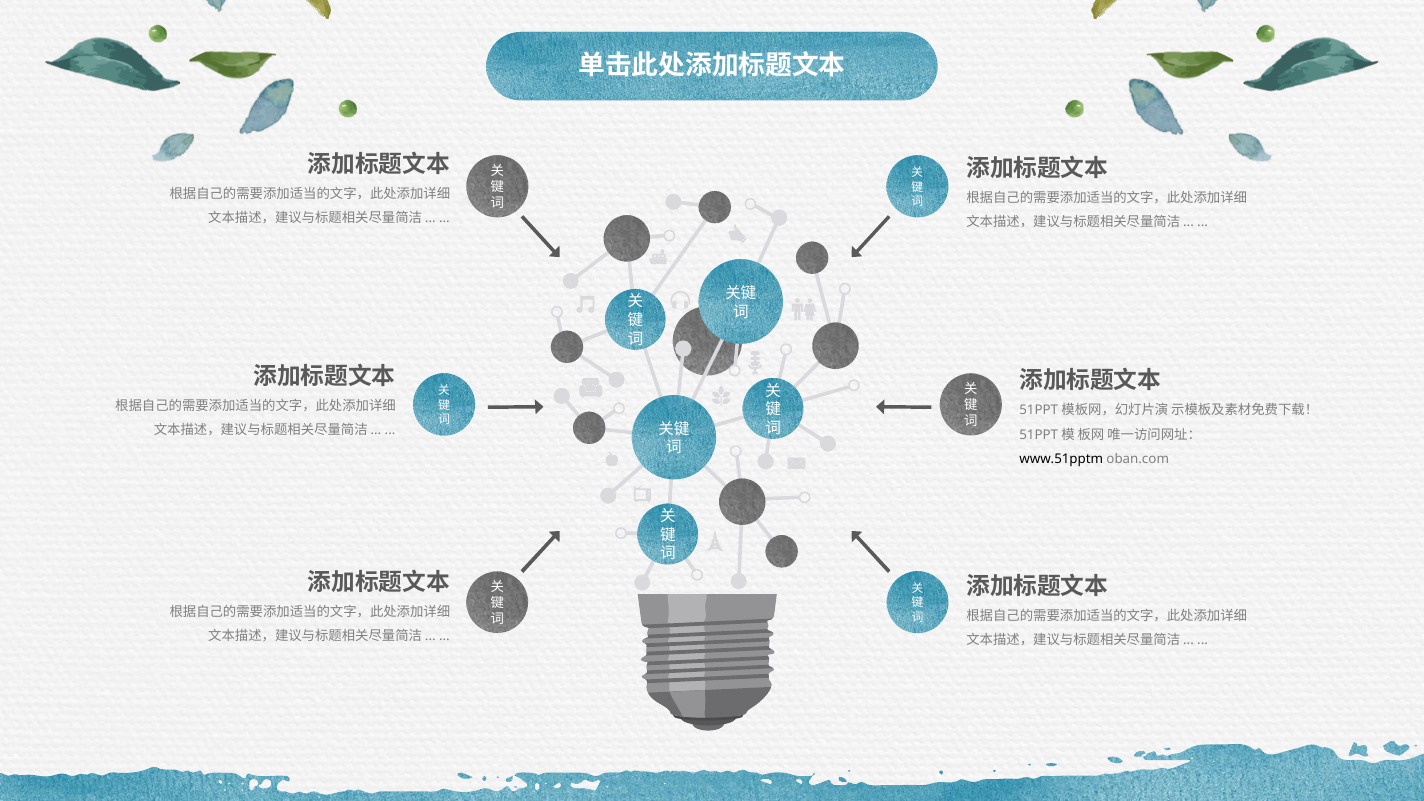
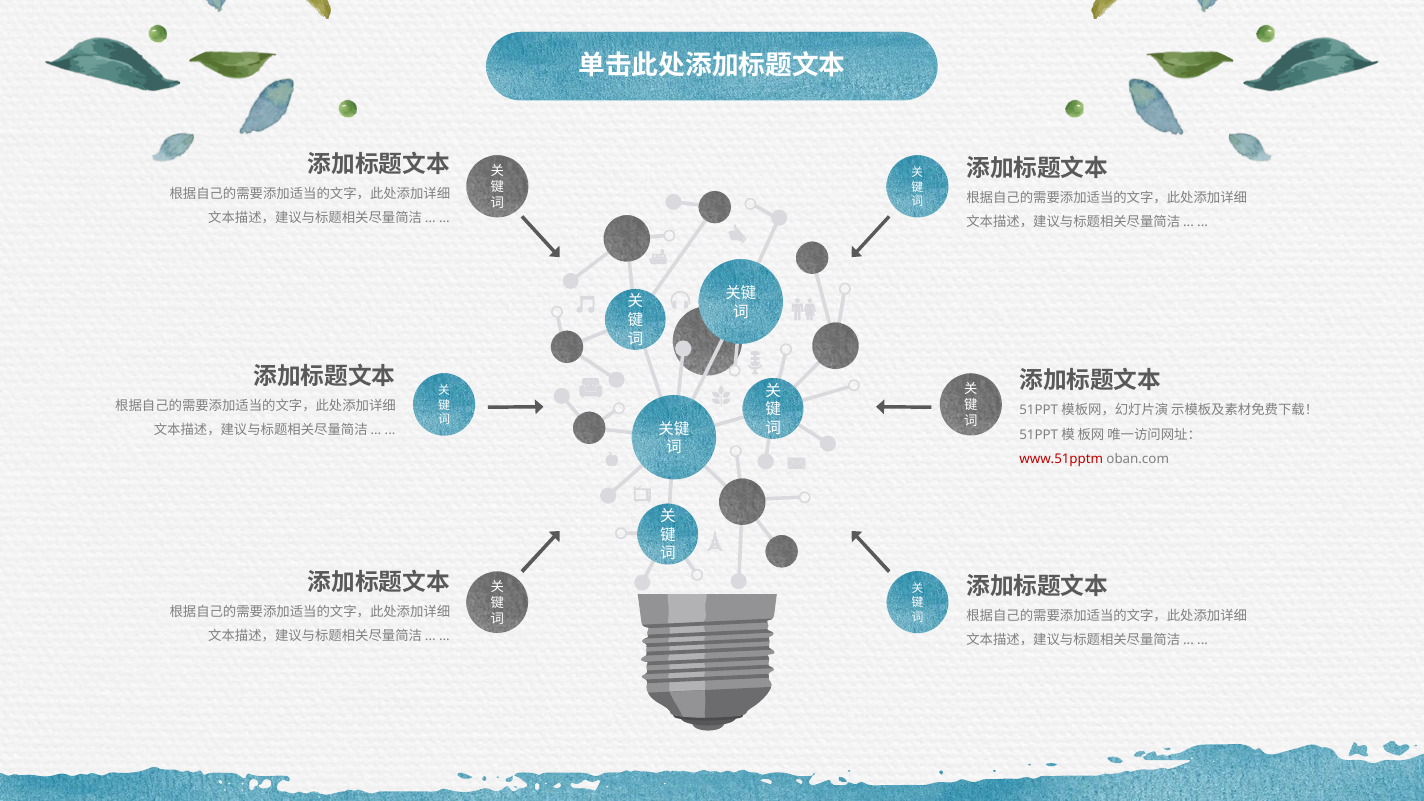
www.51pptm colour: black -> red
